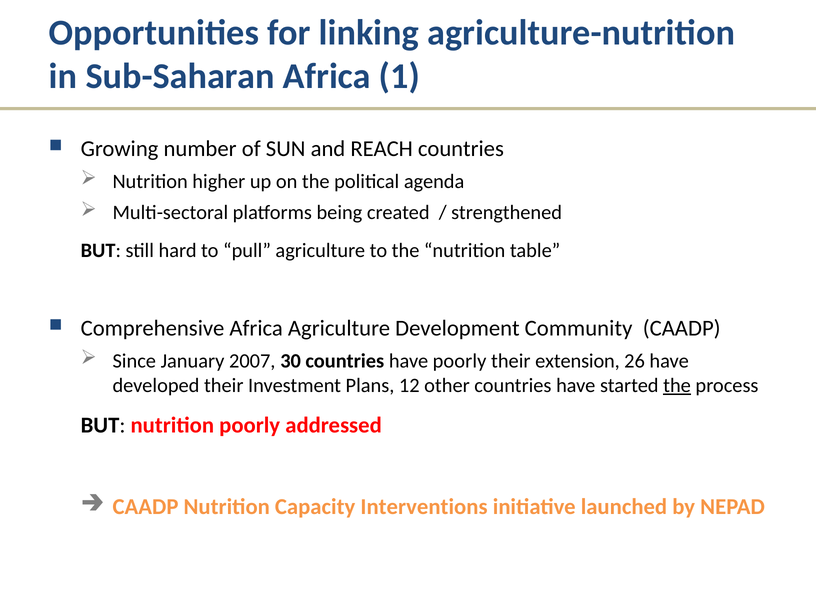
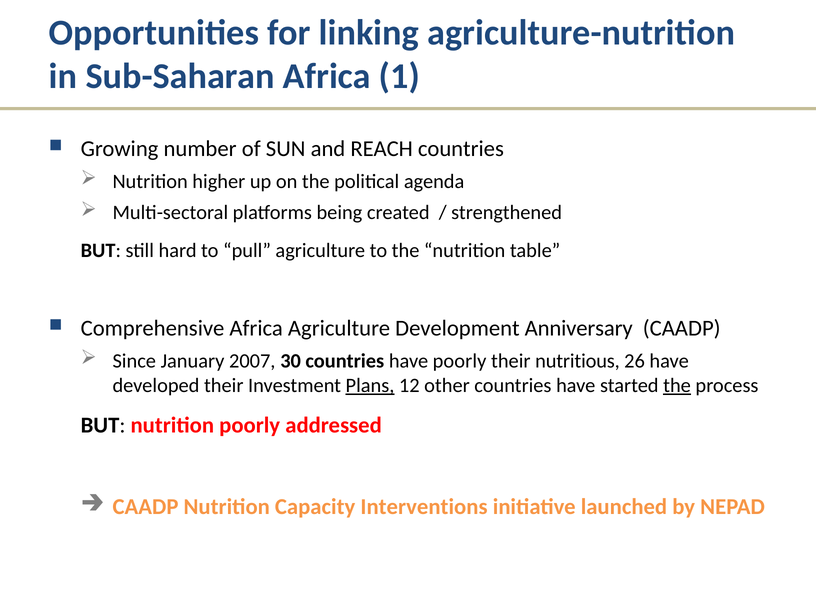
Community: Community -> Anniversary
extension: extension -> nutritious
Plans underline: none -> present
